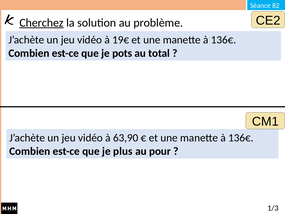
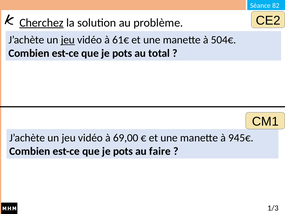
jeu at (68, 40) underline: none -> present
19€: 19€ -> 61€
136€ at (224, 40): 136€ -> 504€
63,90: 63,90 -> 69,00
136€ at (241, 138): 136€ -> 945€
plus at (123, 151): plus -> pots
pour: pour -> faire
